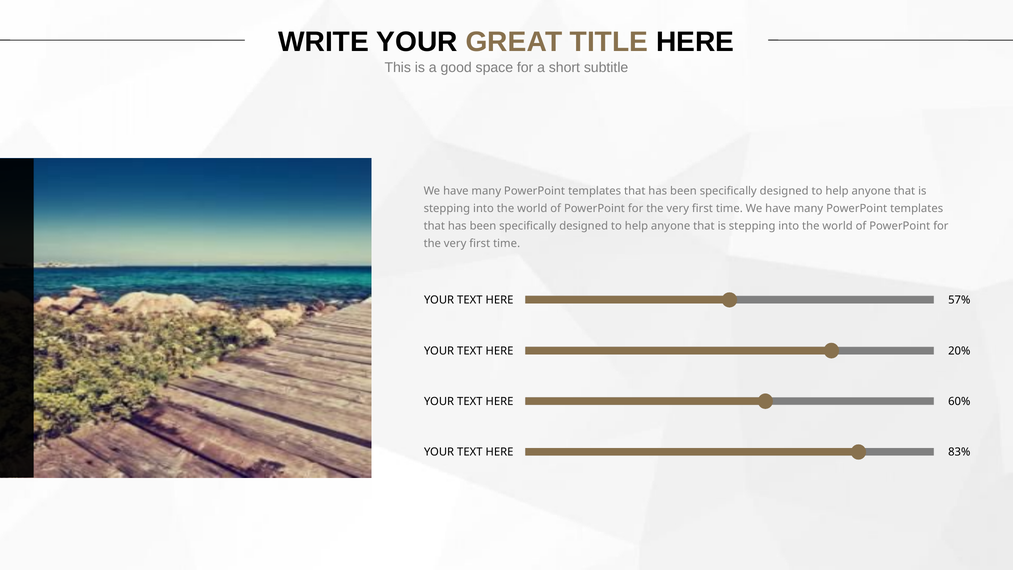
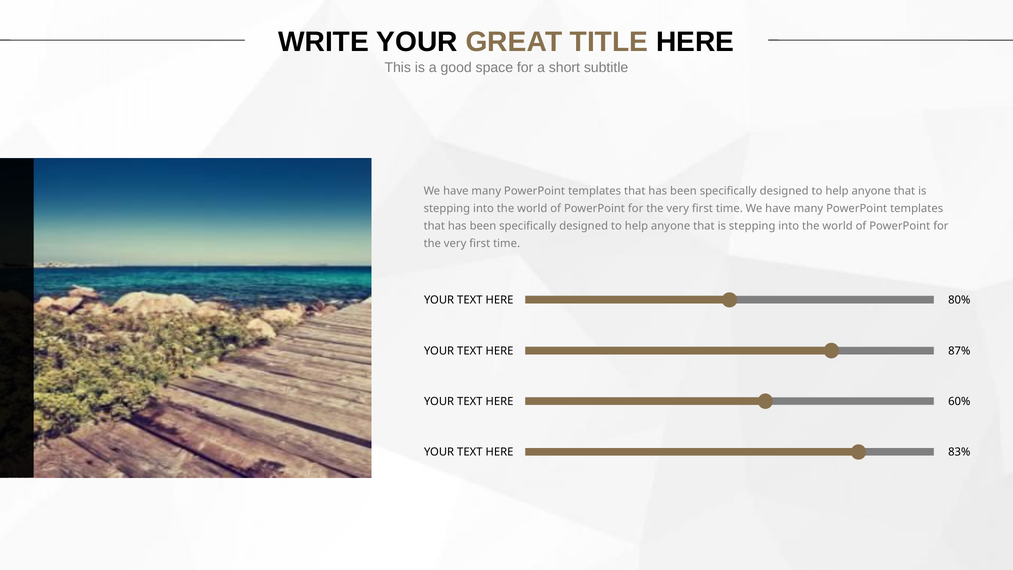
57%: 57% -> 80%
20%: 20% -> 87%
